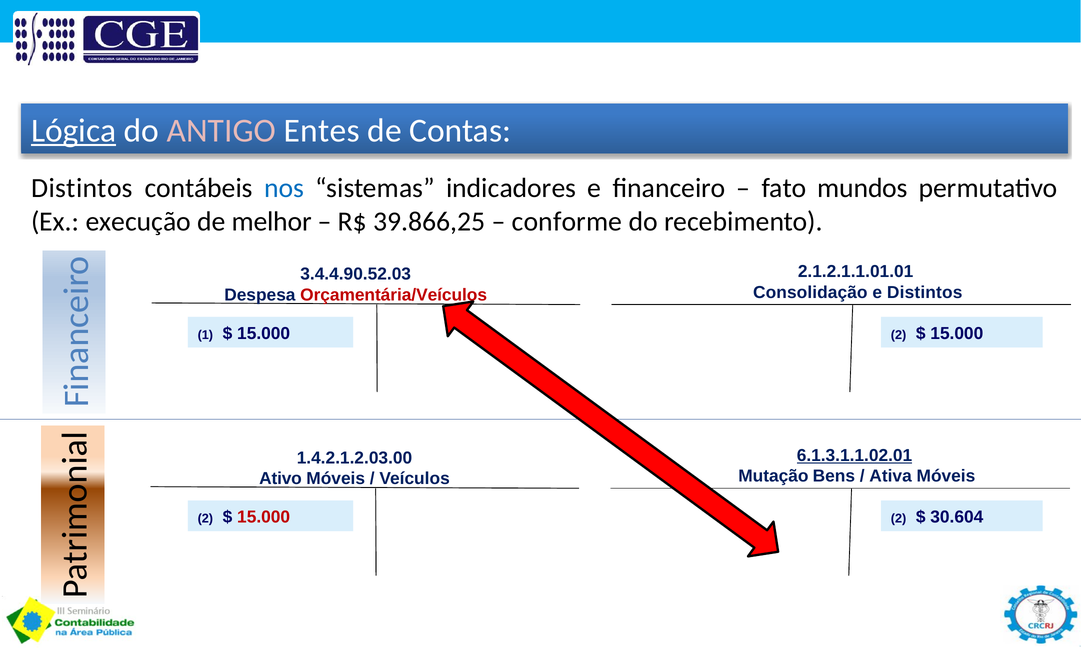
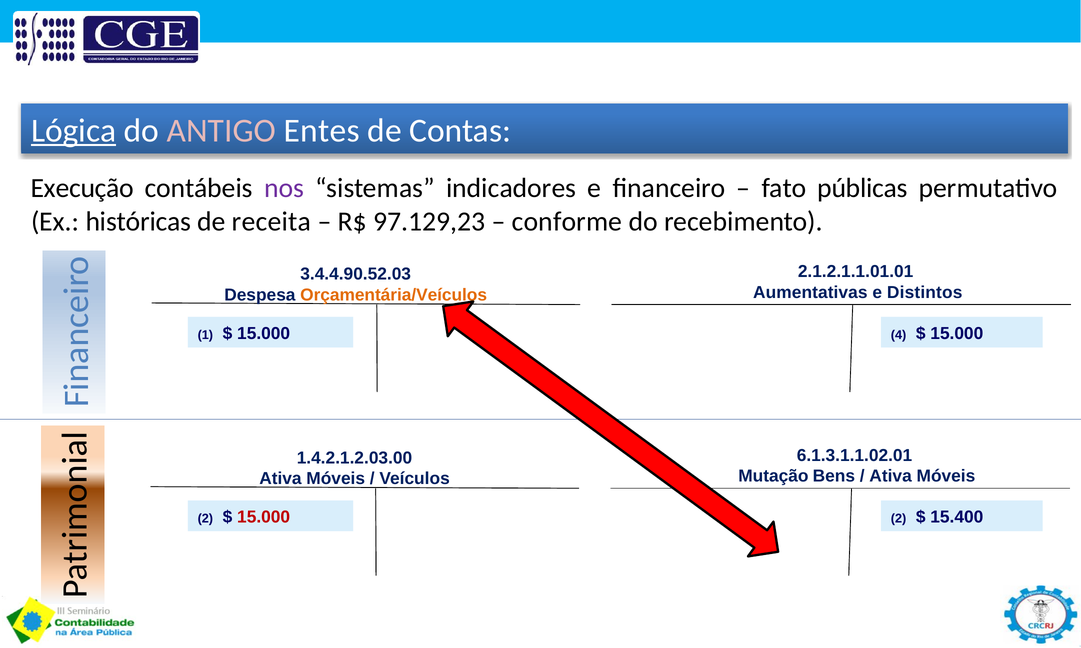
Distintos at (82, 188): Distintos -> Execução
nos colour: blue -> purple
mundos: mundos -> públicas
execução: execução -> históricas
melhor: melhor -> receita
39.866,25: 39.866,25 -> 97.129,23
Consolidação: Consolidação -> Aumentativas
Orçamentária/Veículos colour: red -> orange
2 at (899, 335): 2 -> 4
6.1.3.1.1.02.01 underline: present -> none
Ativo at (281, 479): Ativo -> Ativa
30.604: 30.604 -> 15.400
